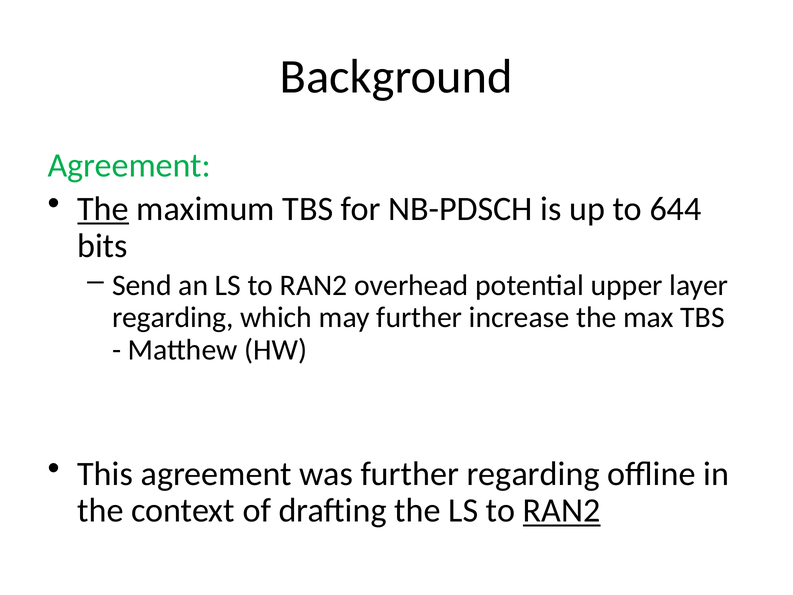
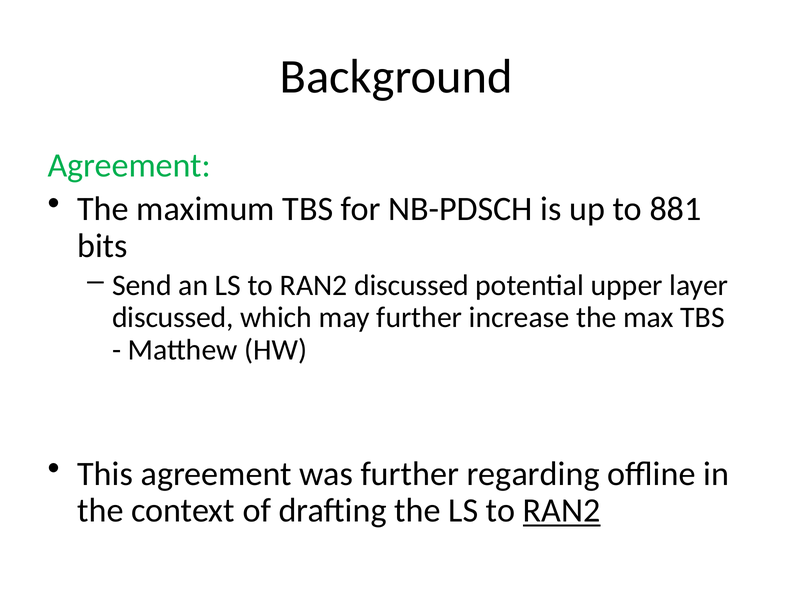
The at (103, 209) underline: present -> none
644: 644 -> 881
RAN2 overhead: overhead -> discussed
regarding at (173, 317): regarding -> discussed
